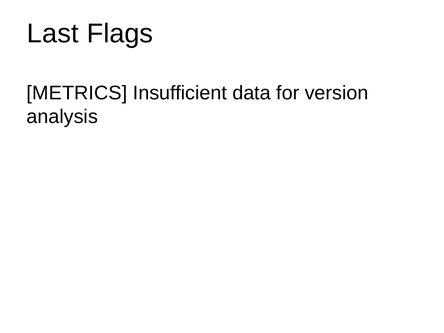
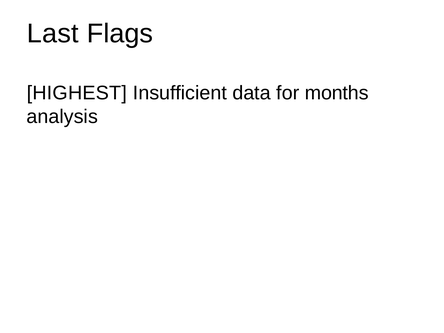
METRICS: METRICS -> HIGHEST
version: version -> months
